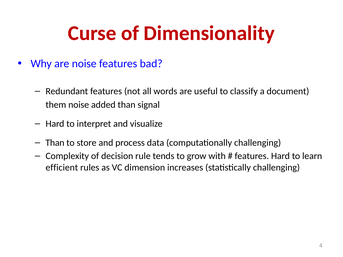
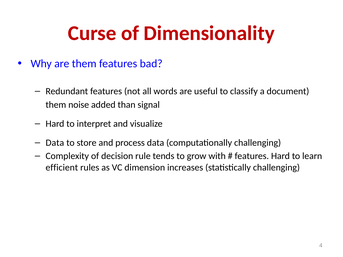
are noise: noise -> them
Than at (55, 143): Than -> Data
